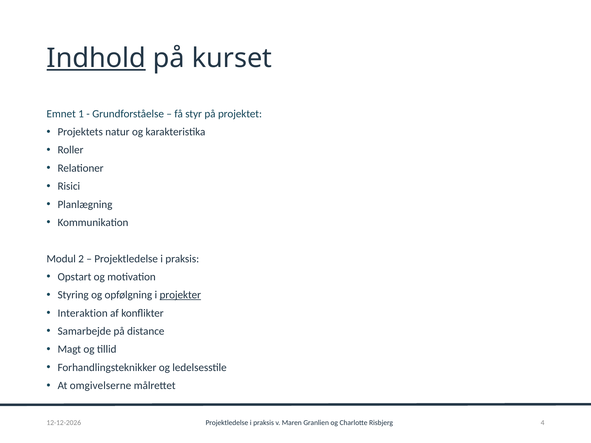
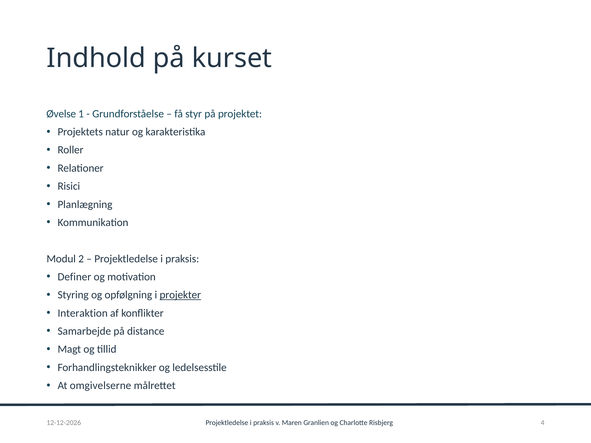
Indhold underline: present -> none
Emnet: Emnet -> Øvelse
Opstart: Opstart -> Definer
